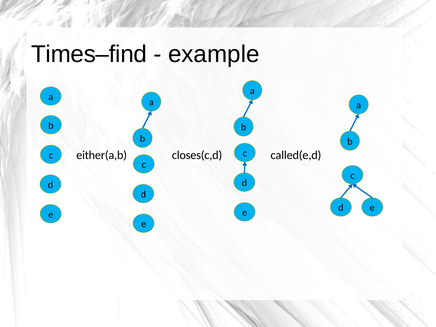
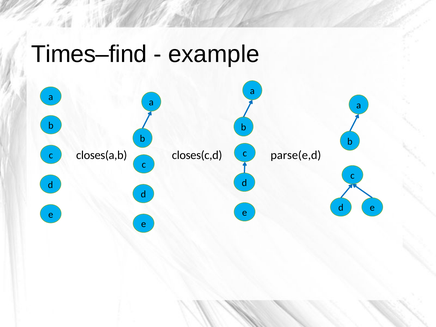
called(e,d: called(e,d -> parse(e,d
either(a,b: either(a,b -> closes(a,b
